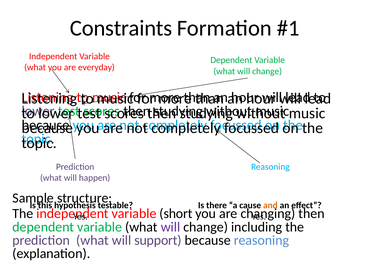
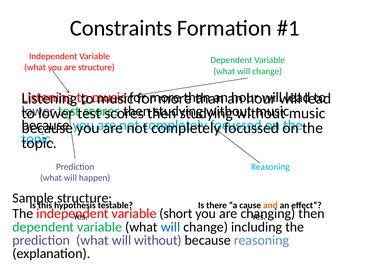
are everyday: everyday -> structure
will at (170, 227) colour: purple -> blue
will support: support -> without
